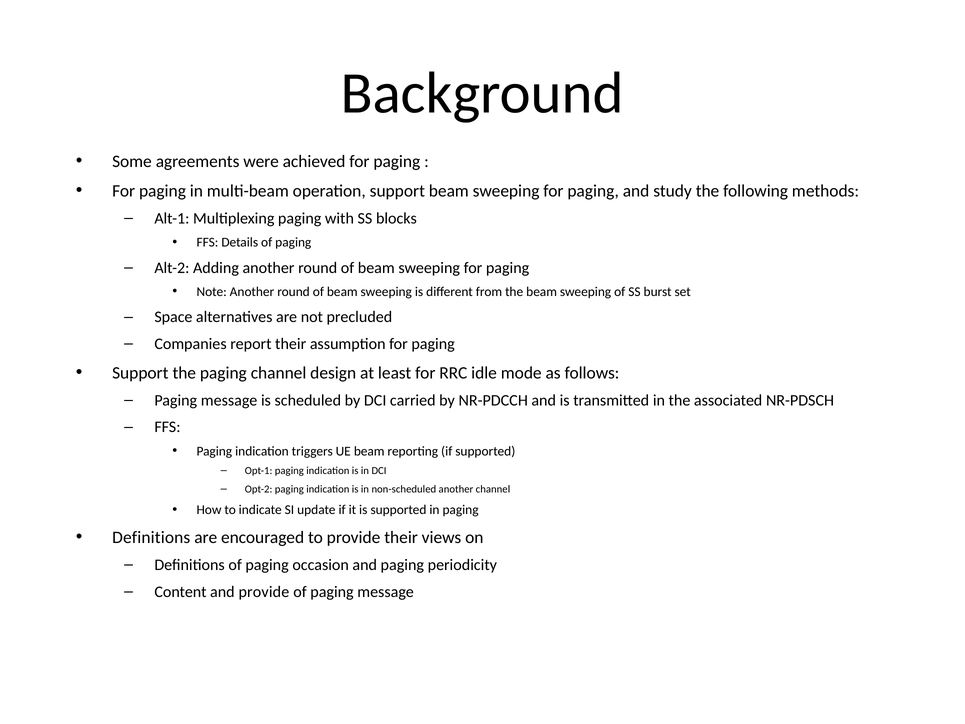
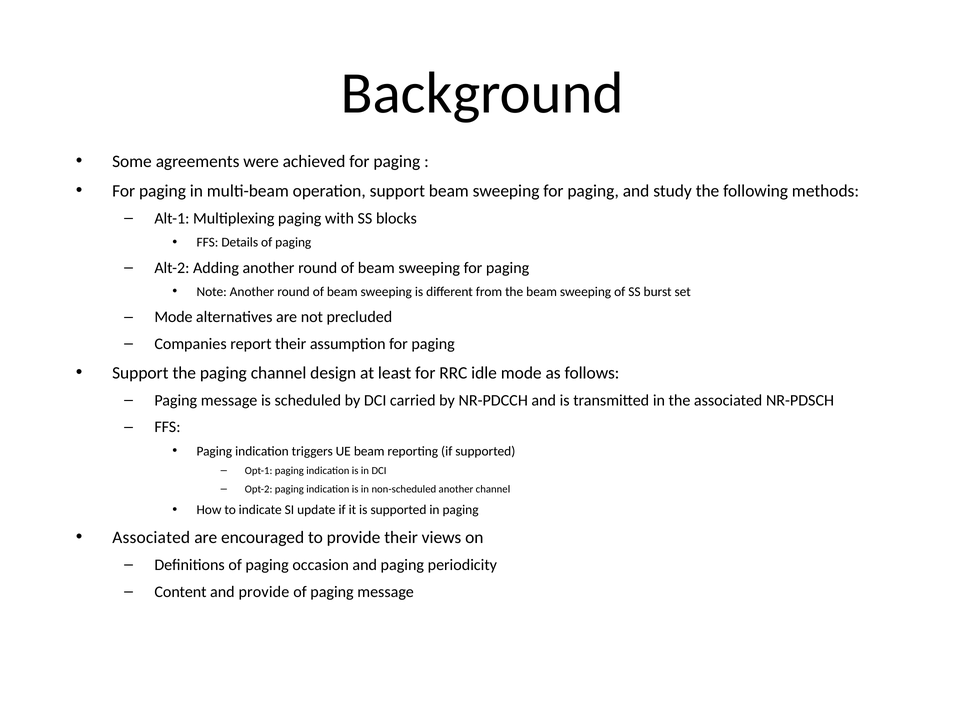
Space at (173, 317): Space -> Mode
Definitions at (151, 537): Definitions -> Associated
